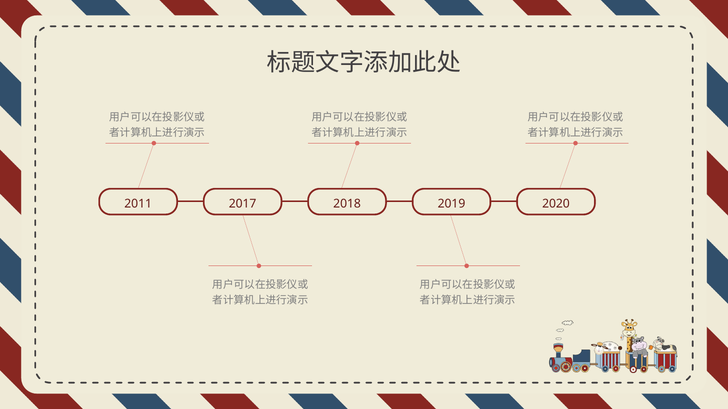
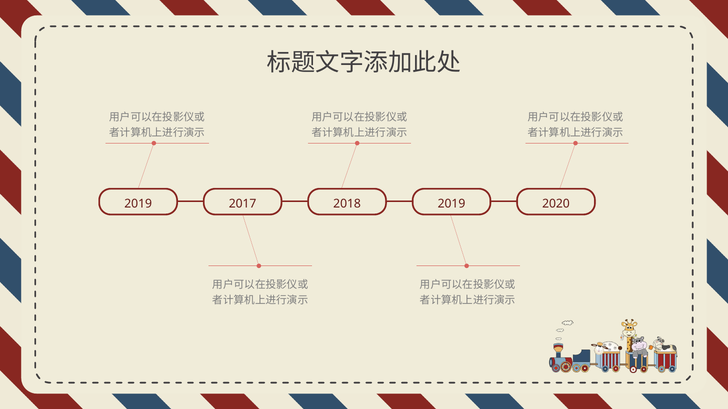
2011 at (138, 204): 2011 -> 2019
